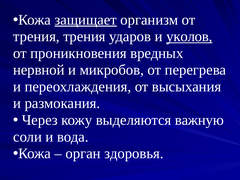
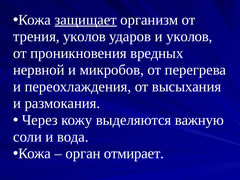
трения трения: трения -> уколов
уколов at (189, 36) underline: present -> none
здоровья: здоровья -> отмирает
